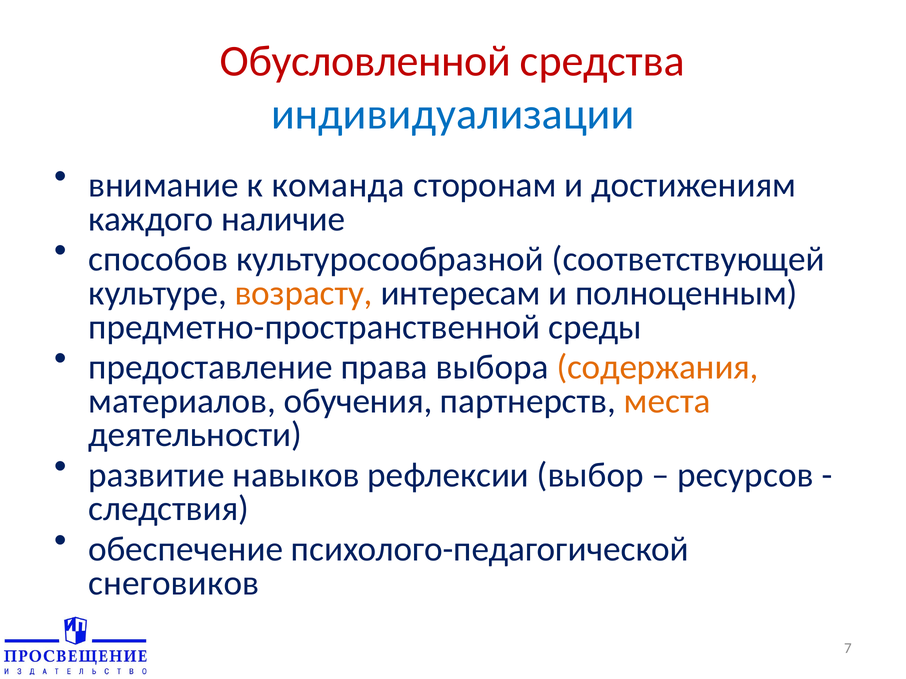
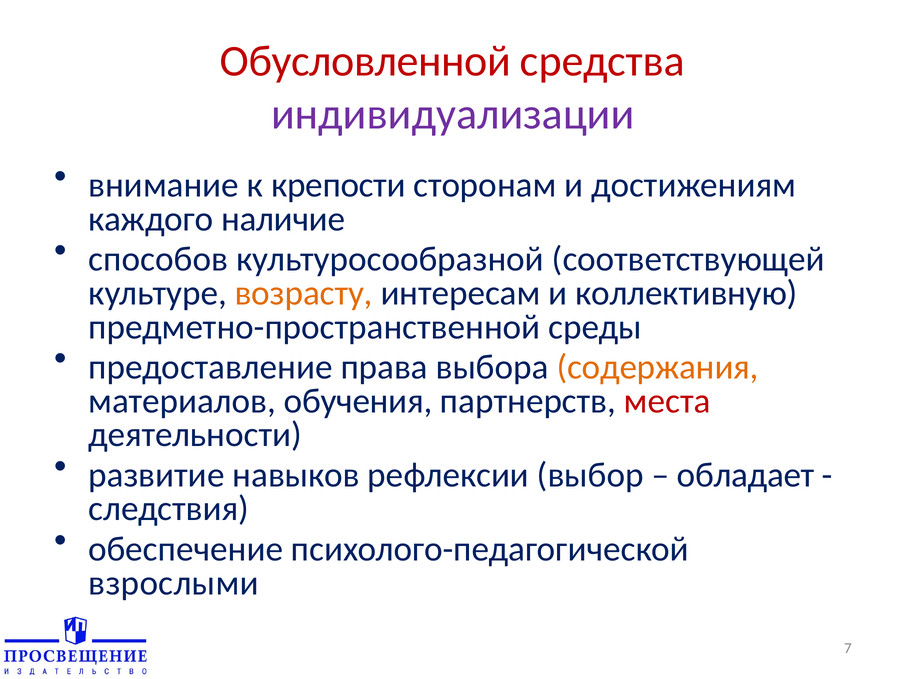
индивидуализации colour: blue -> purple
команда: команда -> крепости
полноценным: полноценным -> коллективную
места colour: orange -> red
ресурсов: ресурсов -> обладает
снеговиков: снеговиков -> взрослыми
